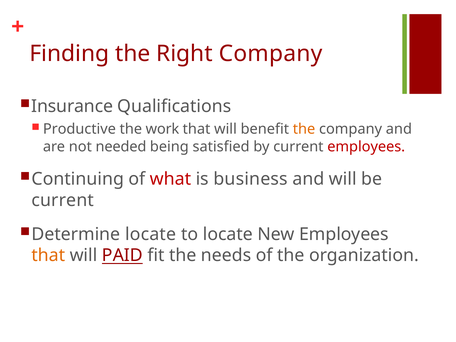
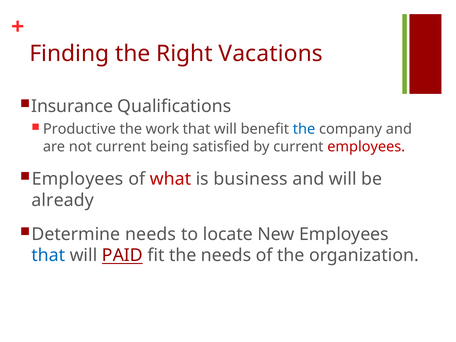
Right Company: Company -> Vacations
the at (304, 129) colour: orange -> blue
not needed: needed -> current
Continuing at (78, 179): Continuing -> Employees
current at (63, 200): current -> already
Determine locate: locate -> needs
that at (48, 255) colour: orange -> blue
